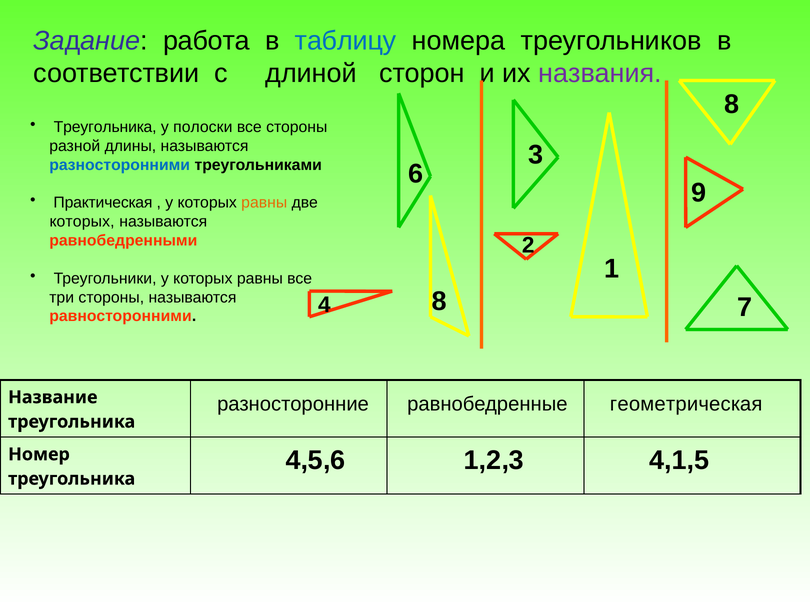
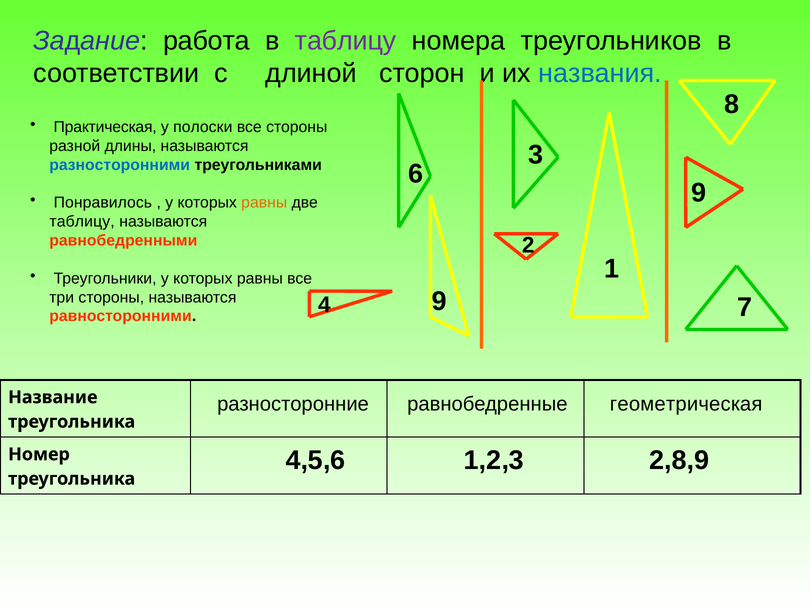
таблицу at (346, 41) colour: blue -> purple
названия colour: purple -> blue
Треугольника at (105, 127): Треугольника -> Практическая
Практическая: Практическая -> Понравилось
которых at (82, 221): которых -> таблицу
4 8: 8 -> 9
4,1,5: 4,1,5 -> 2,8,9
